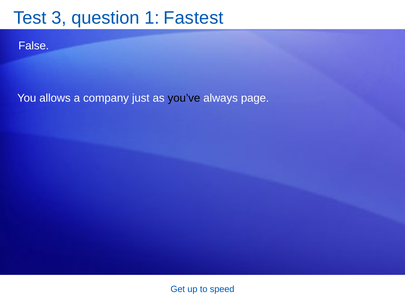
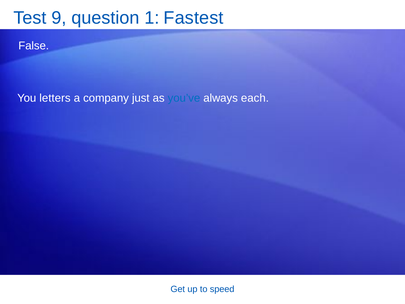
3: 3 -> 9
allows: allows -> letters
you’ve colour: black -> blue
page: page -> each
